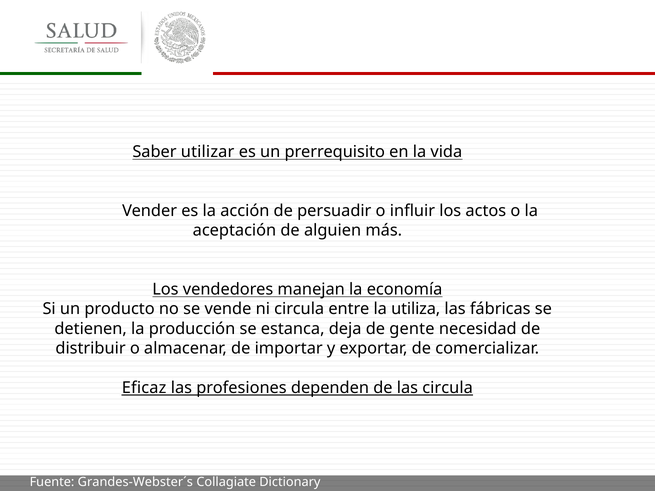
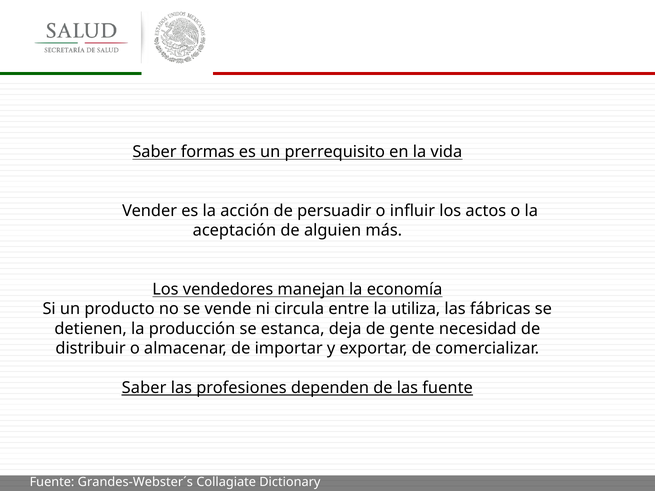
utilizar: utilizar -> formas
Eficaz at (144, 388): Eficaz -> Saber
las circula: circula -> fuente
